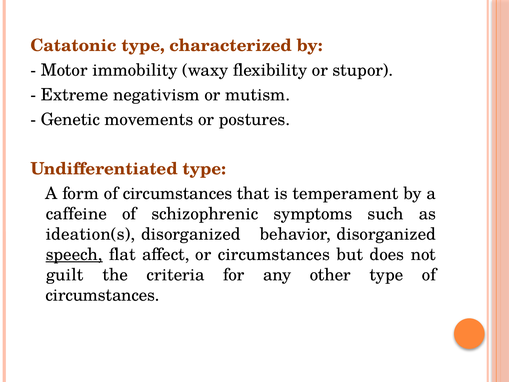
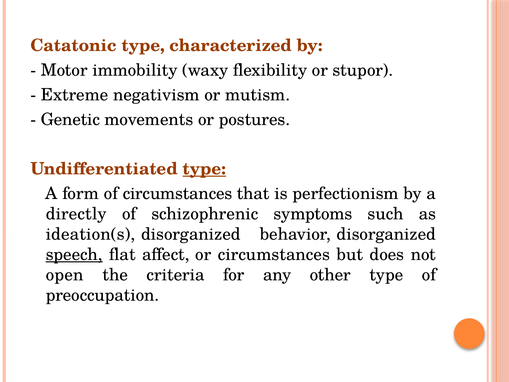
type at (204, 169) underline: none -> present
temperament: temperament -> perfectionism
caffeine: caffeine -> directly
guilt: guilt -> open
circumstances at (103, 295): circumstances -> preoccupation
